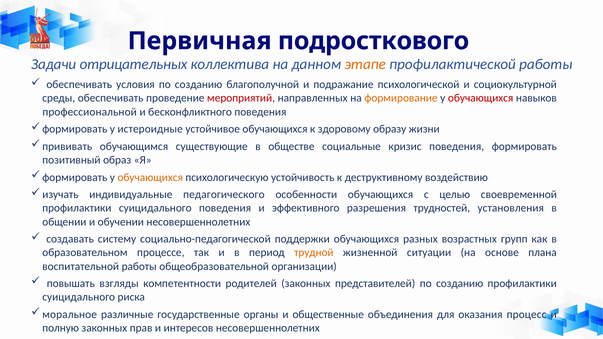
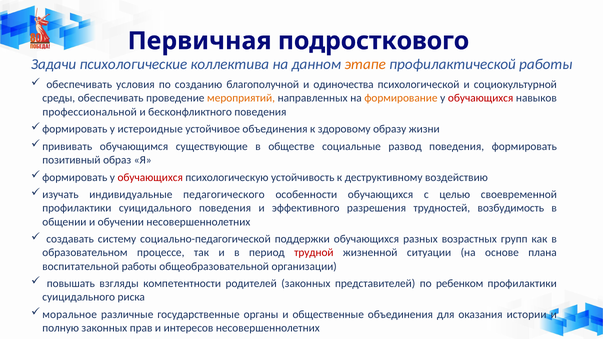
отрицательных: отрицательных -> психологические
подражание: подражание -> одиночества
мероприятий colour: red -> orange
устойчивое обучающихся: обучающихся -> объединения
кризис: кризис -> развод
обучающихся at (150, 177) colour: orange -> red
установления: установления -> возбудимость
трудной colour: orange -> red
представителей по созданию: созданию -> ребенком
процесс: процесс -> истории
